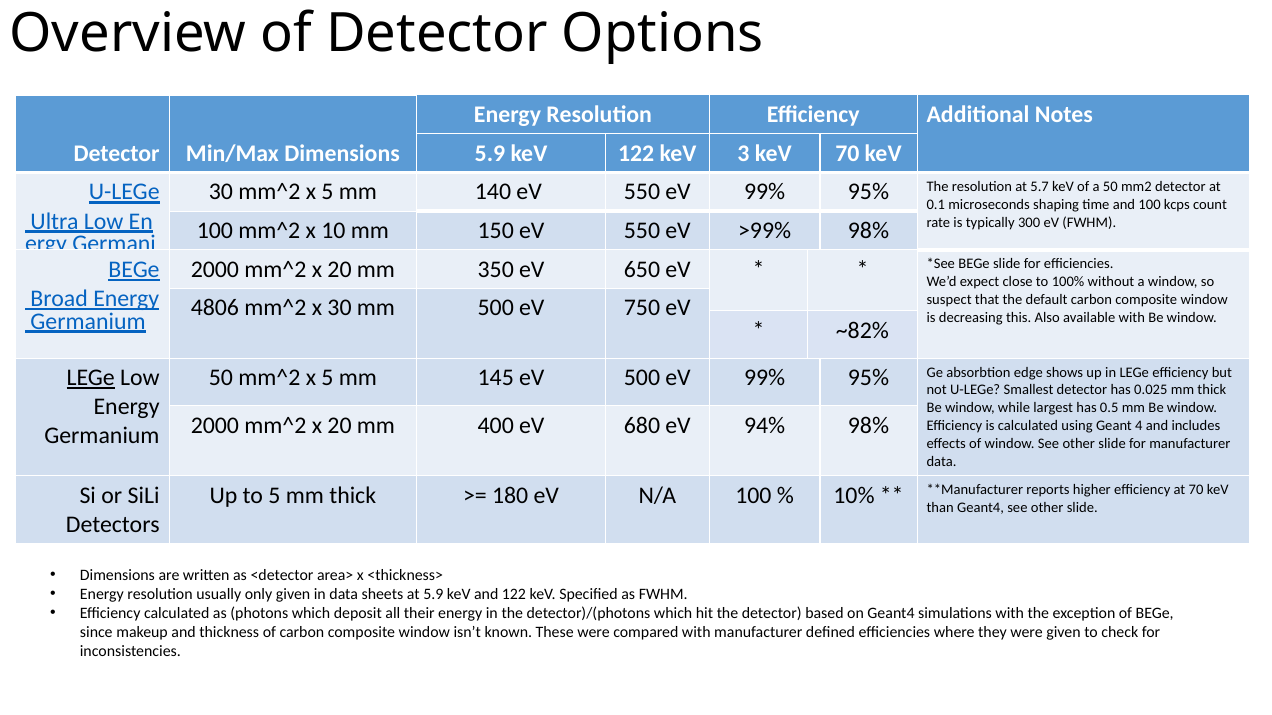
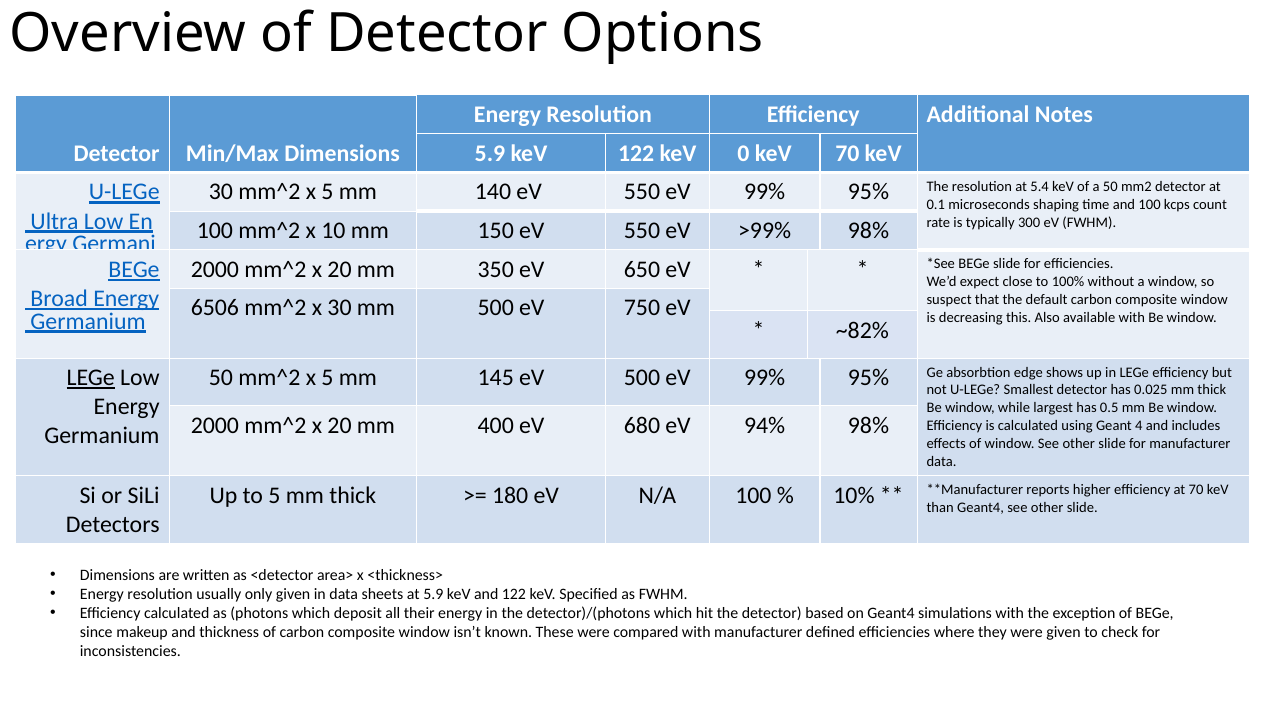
3: 3 -> 0
5.7: 5.7 -> 5.4
4806: 4806 -> 6506
